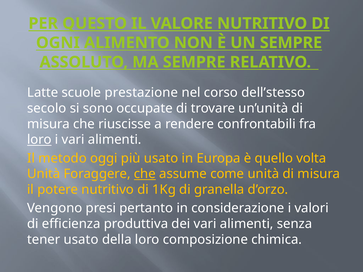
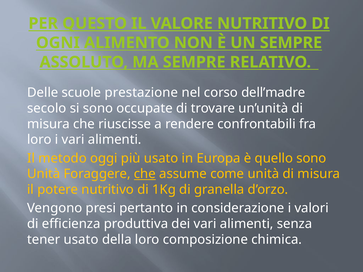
Latte: Latte -> Delle
dell’stesso: dell’stesso -> dell’madre
loro at (39, 140) underline: present -> none
quello volta: volta -> sono
